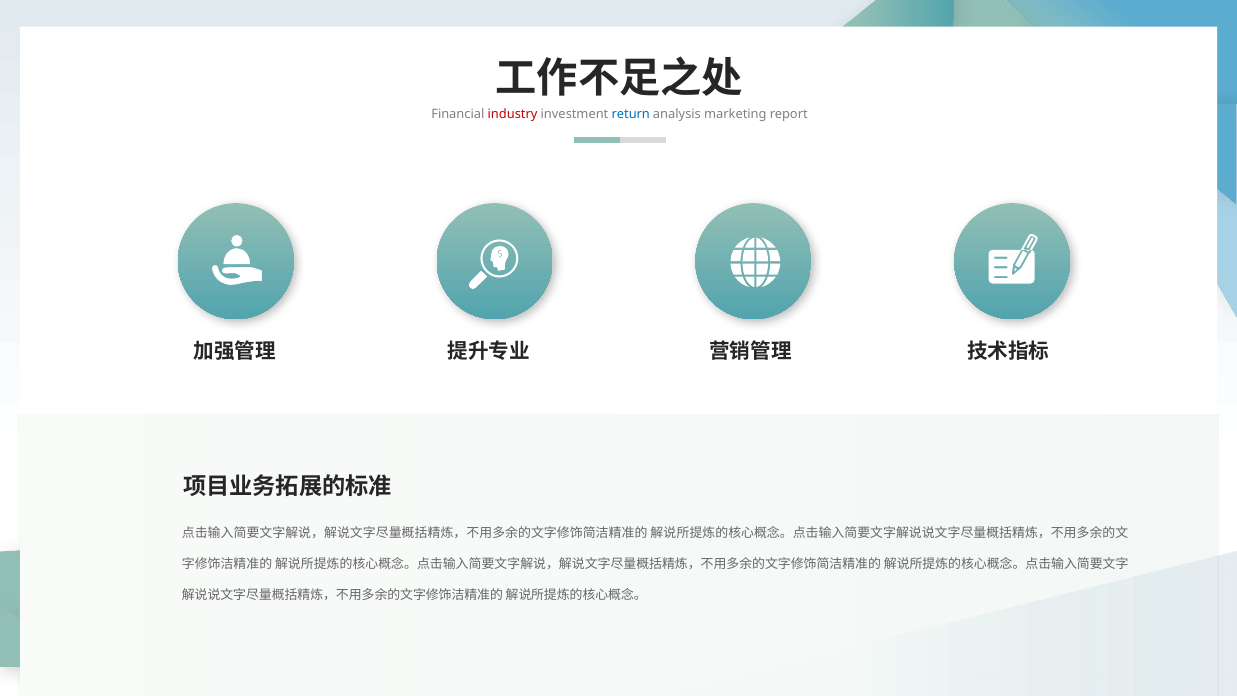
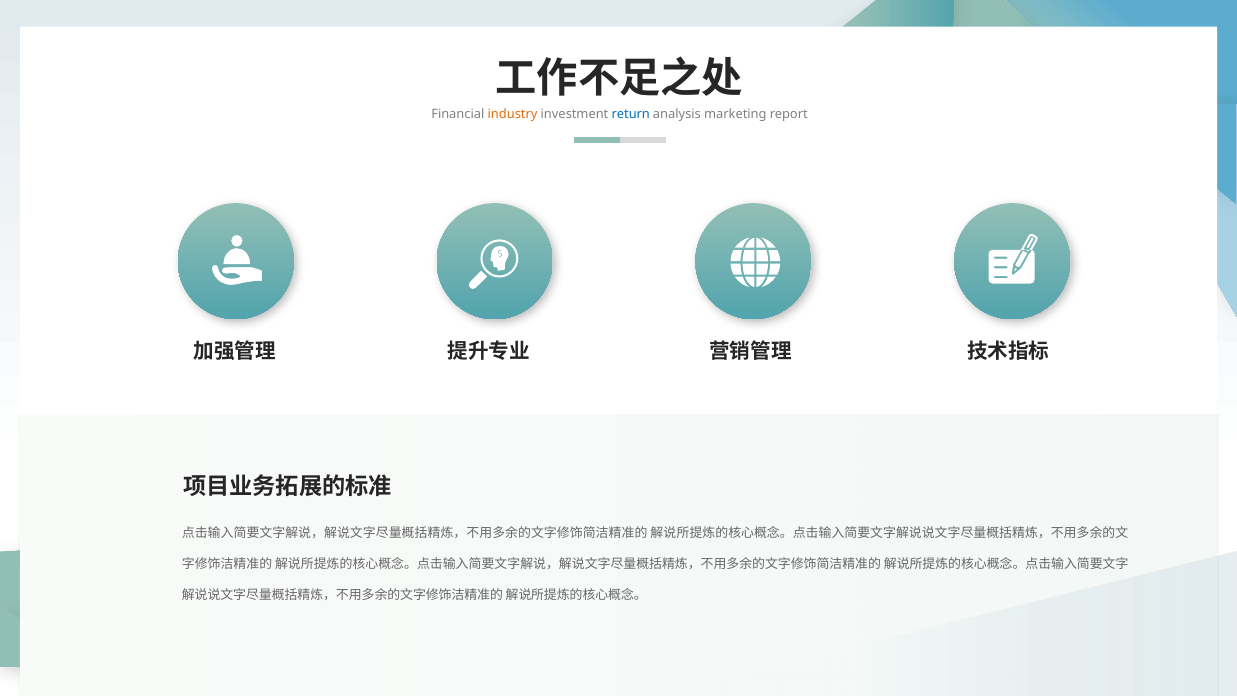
industry colour: red -> orange
